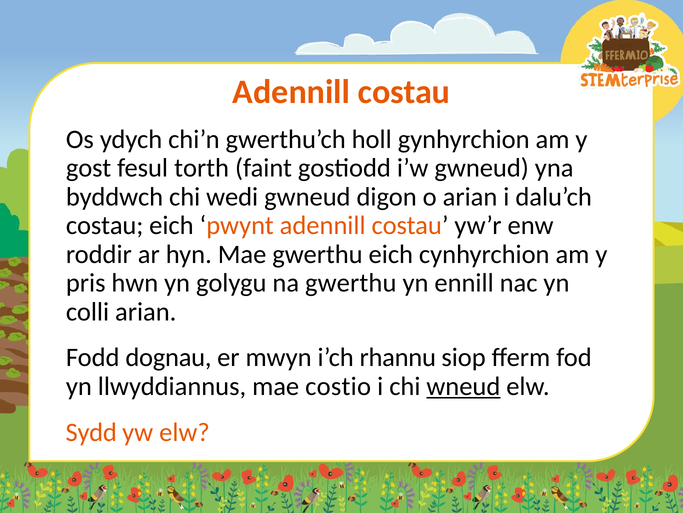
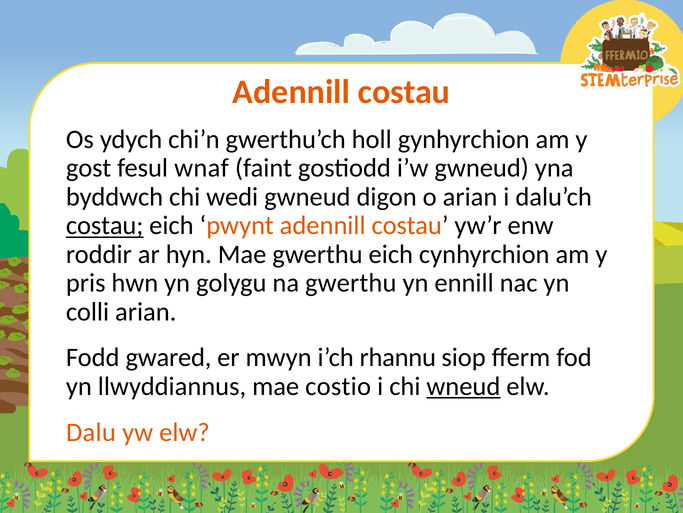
torth: torth -> wnaf
costau at (105, 225) underline: none -> present
dognau: dognau -> gwared
Sydd: Sydd -> Dalu
